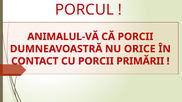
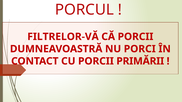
ANIMALUL-VĂ: ANIMALUL-VĂ -> FILTRELOR-VĂ
ORICE: ORICE -> PORCI
